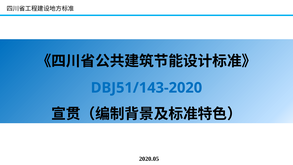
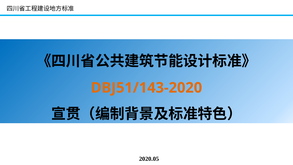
DBJ51/143-2020 colour: blue -> orange
